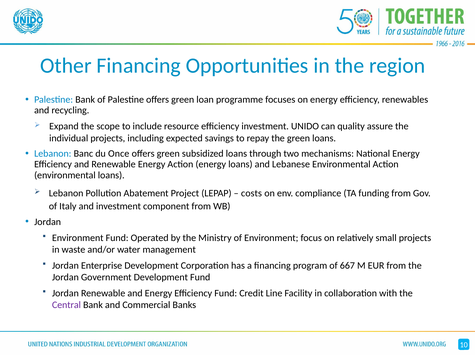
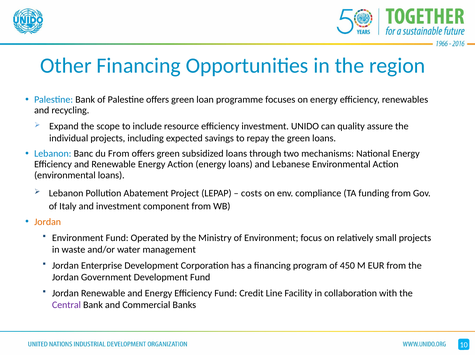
du Once: Once -> From
Jordan at (48, 222) colour: black -> orange
667: 667 -> 450
